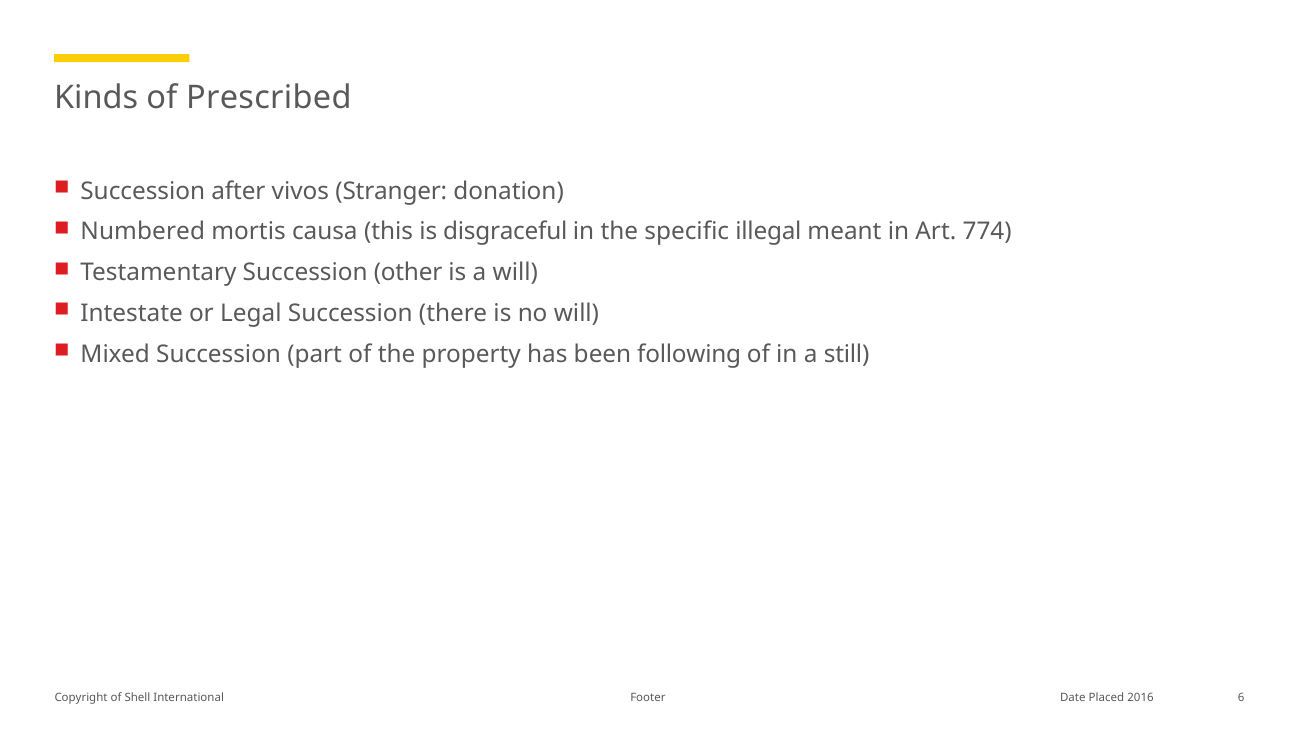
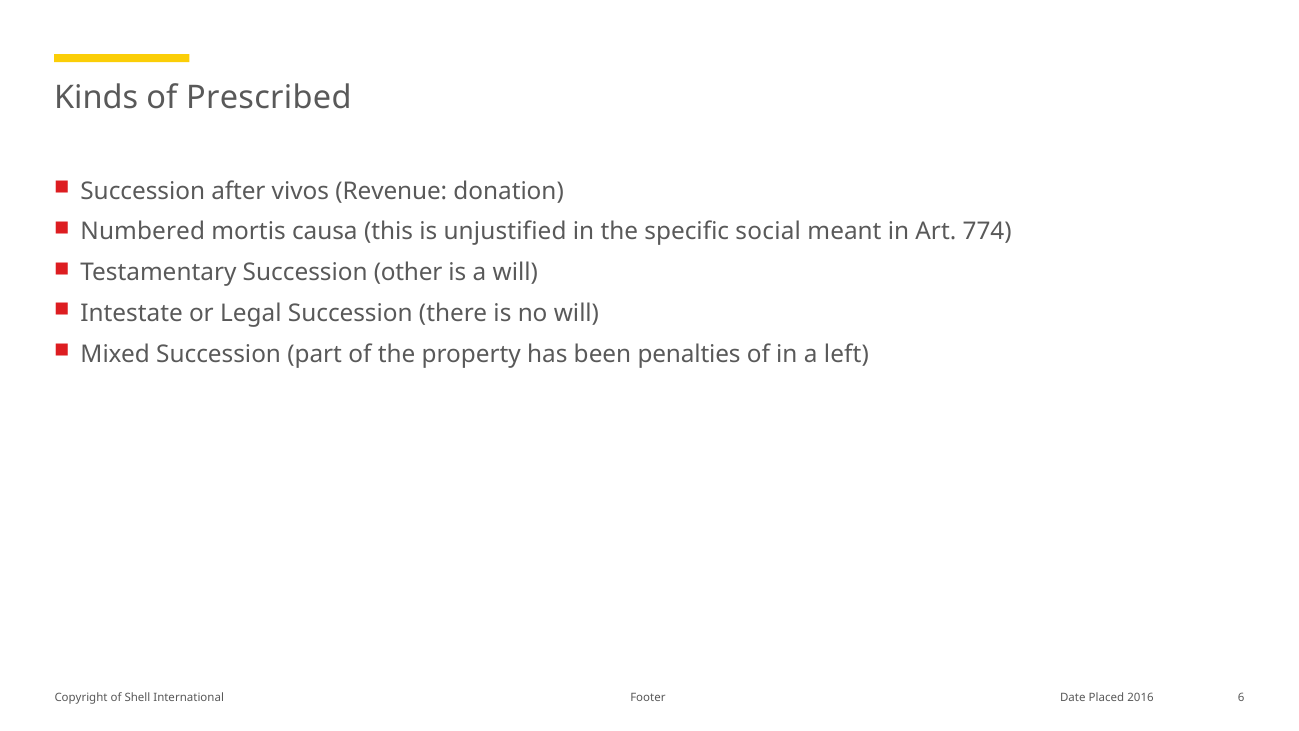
Stranger: Stranger -> Revenue
disgraceful: disgraceful -> unjustified
illegal: illegal -> social
following: following -> penalties
still: still -> left
